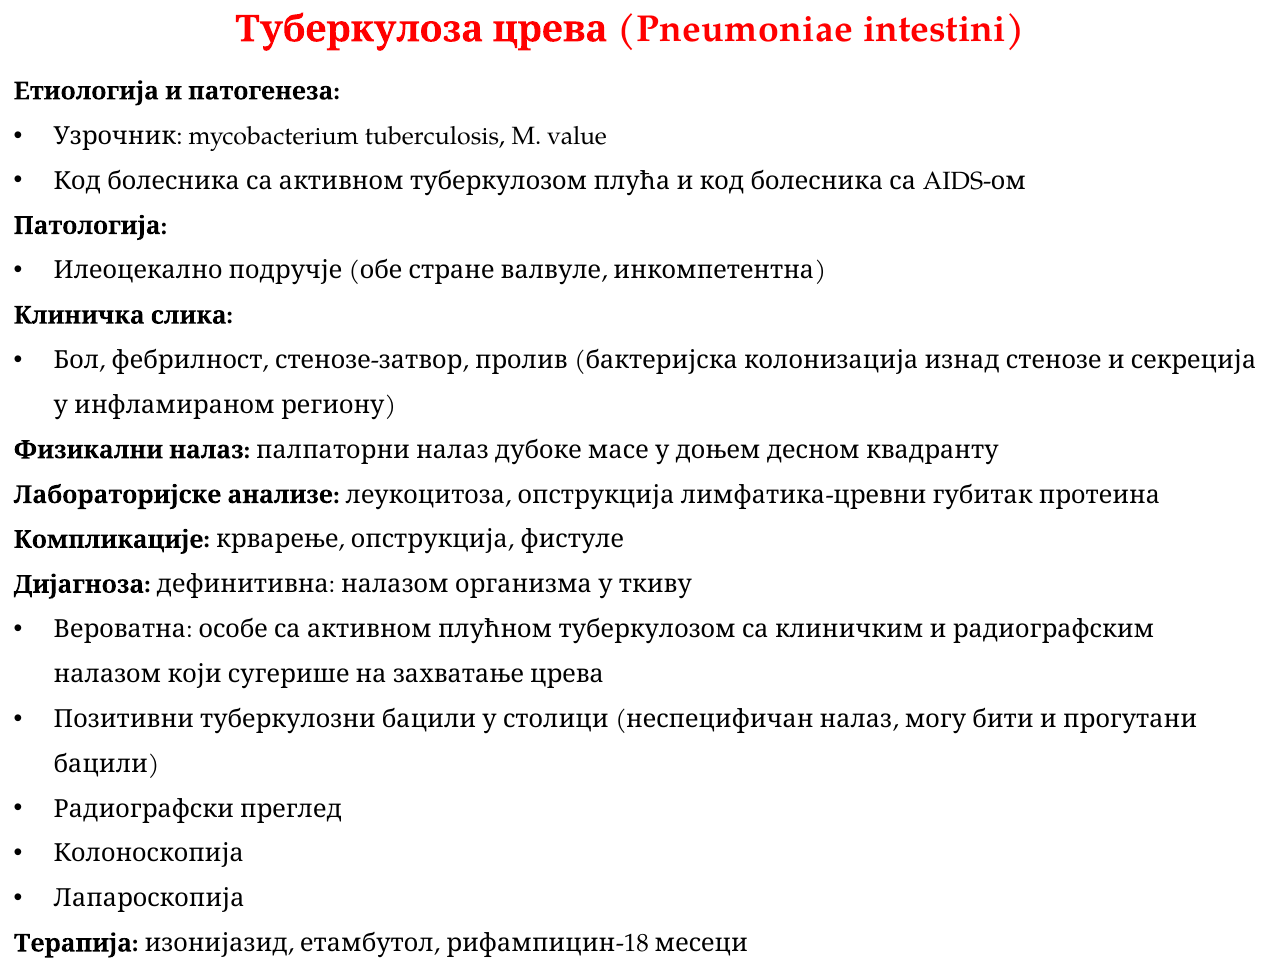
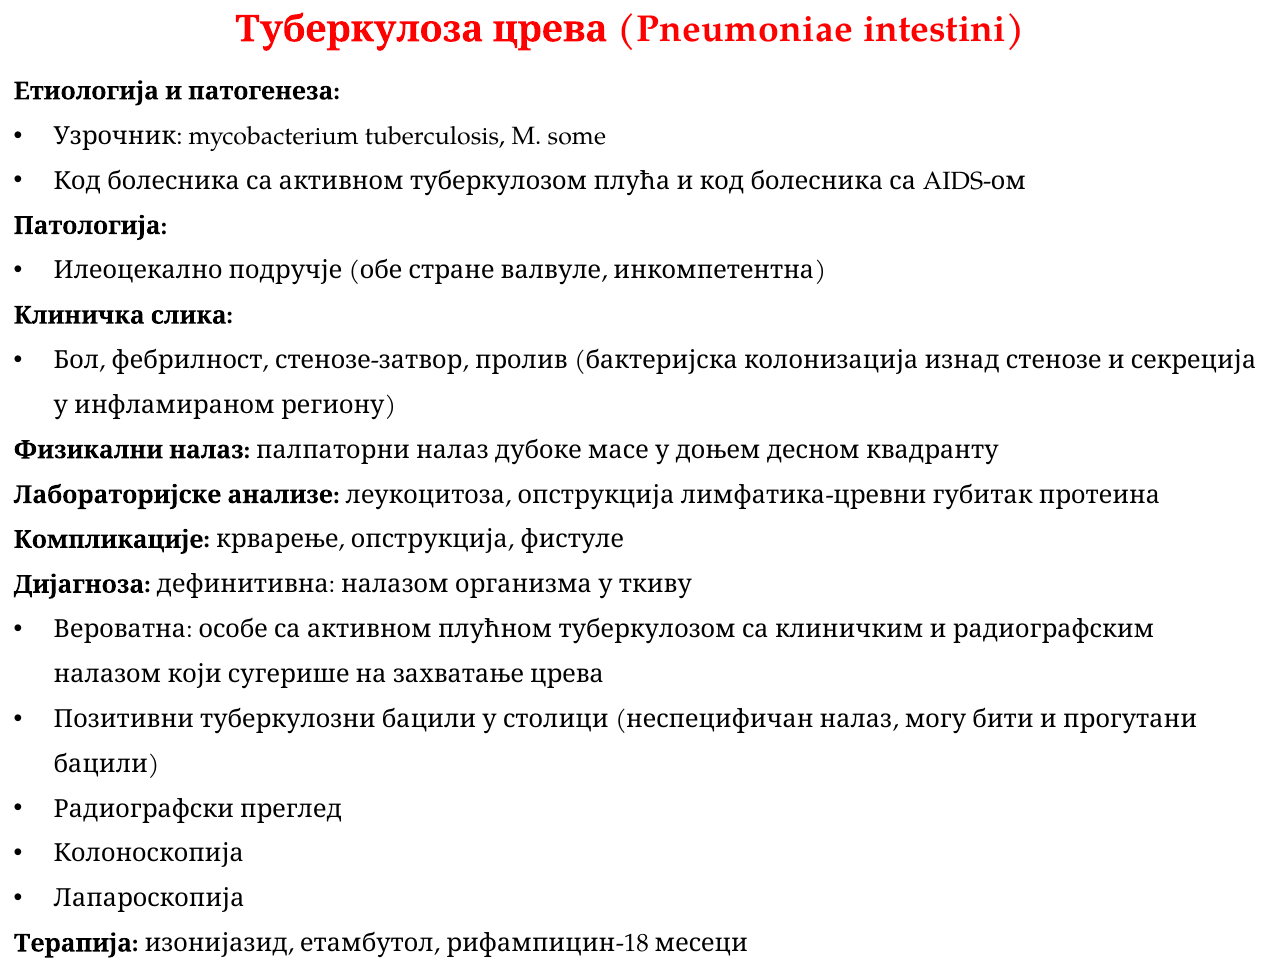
value: value -> some
